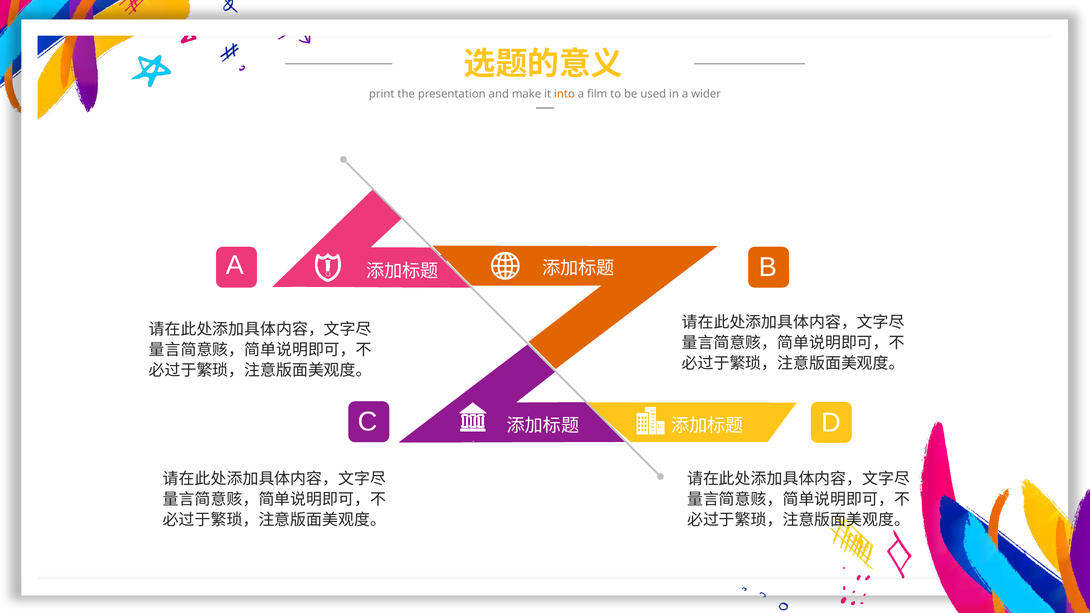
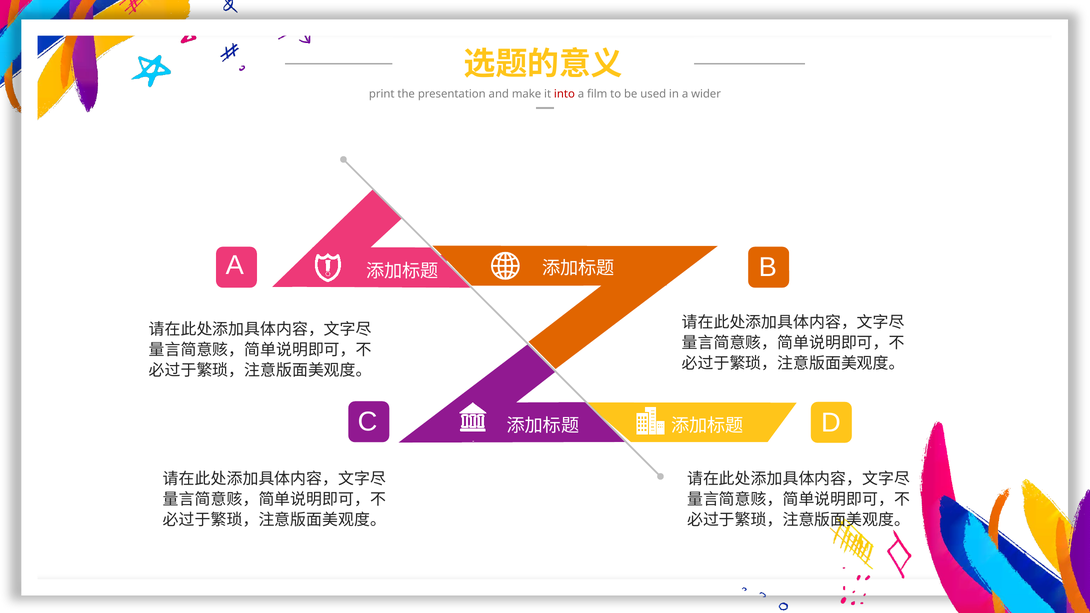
into colour: orange -> red
